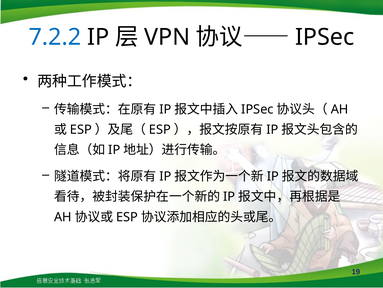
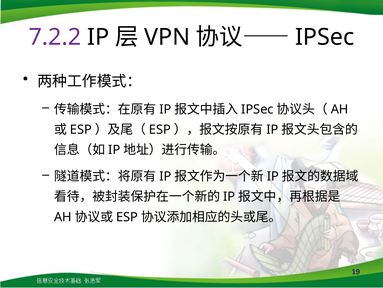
7.2.2 colour: blue -> purple
